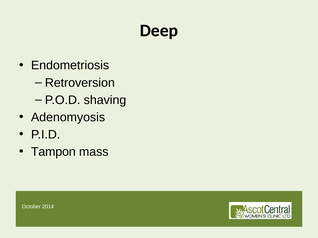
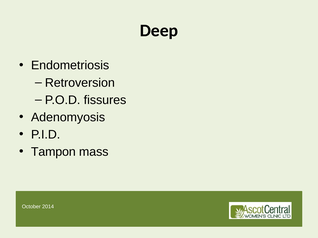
shaving: shaving -> fissures
